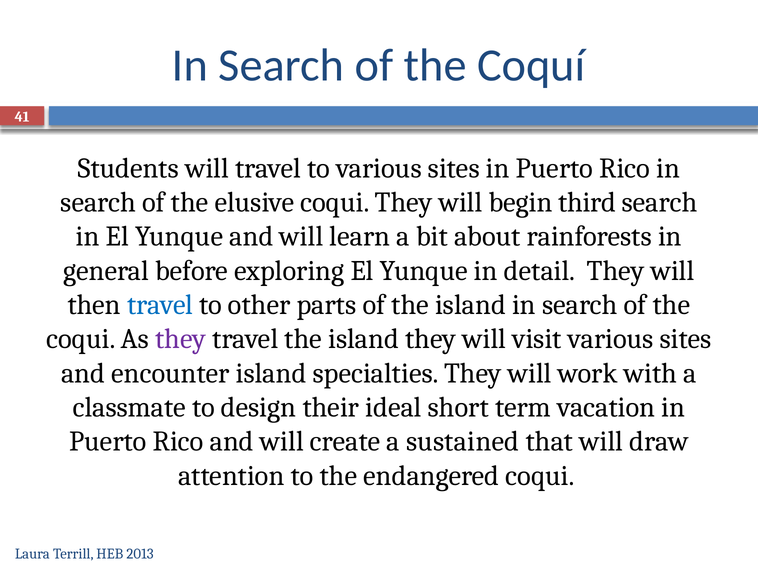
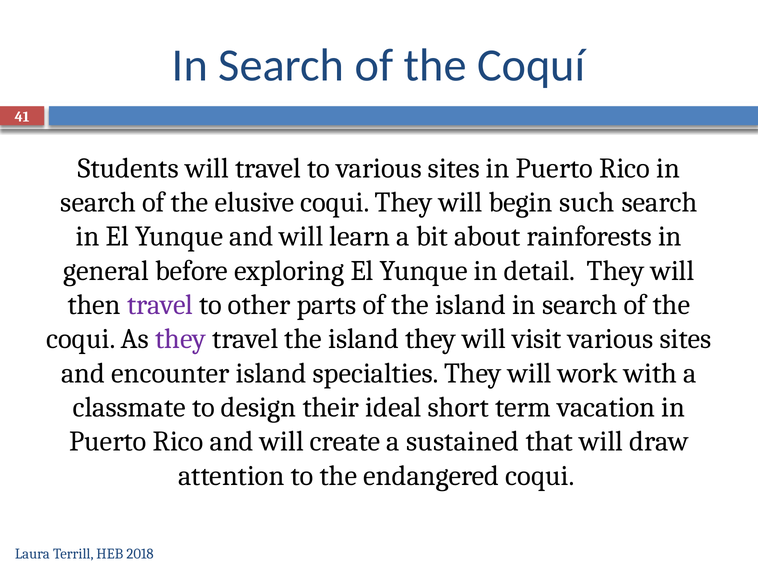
third: third -> such
travel at (160, 305) colour: blue -> purple
2013: 2013 -> 2018
